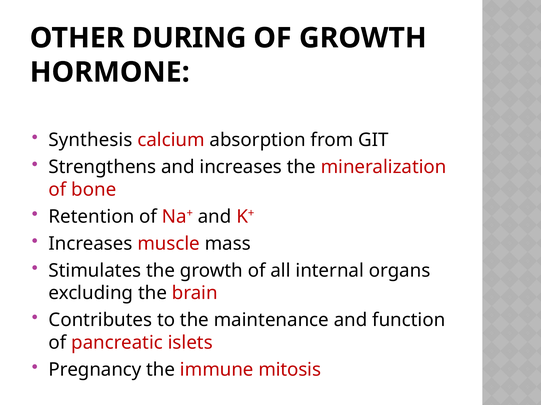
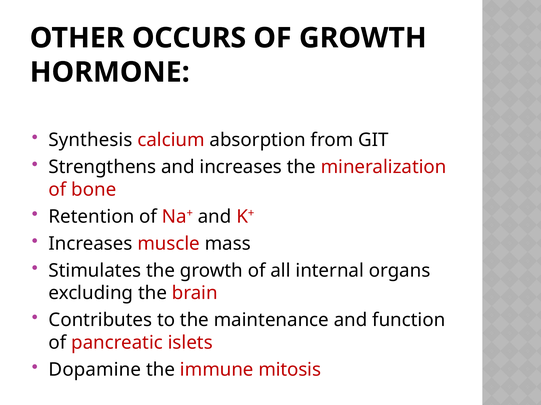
DURING: DURING -> OCCURS
Pregnancy: Pregnancy -> Dopamine
